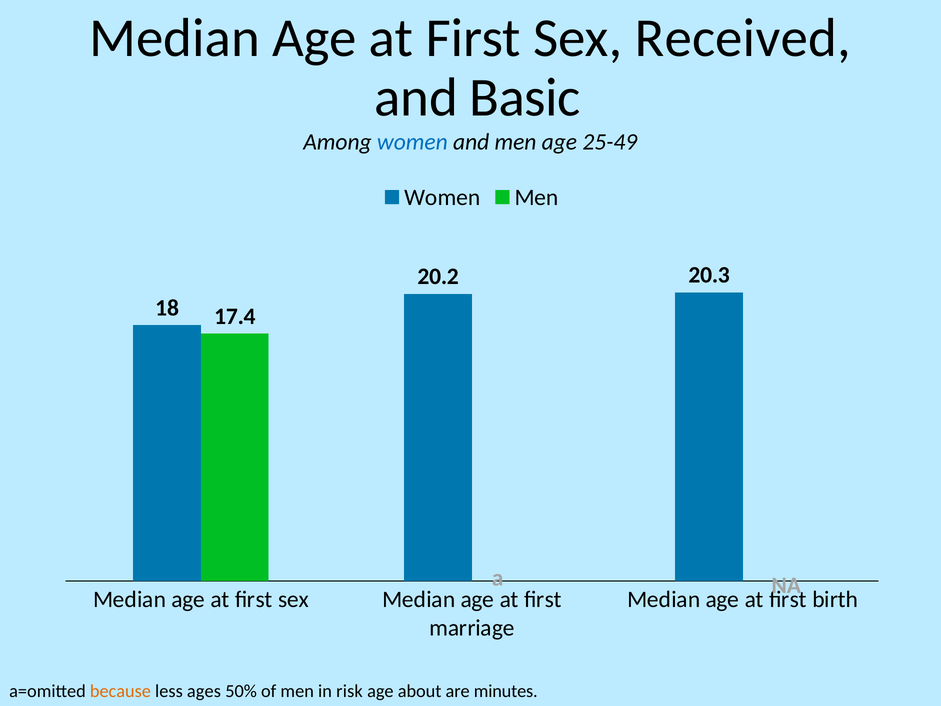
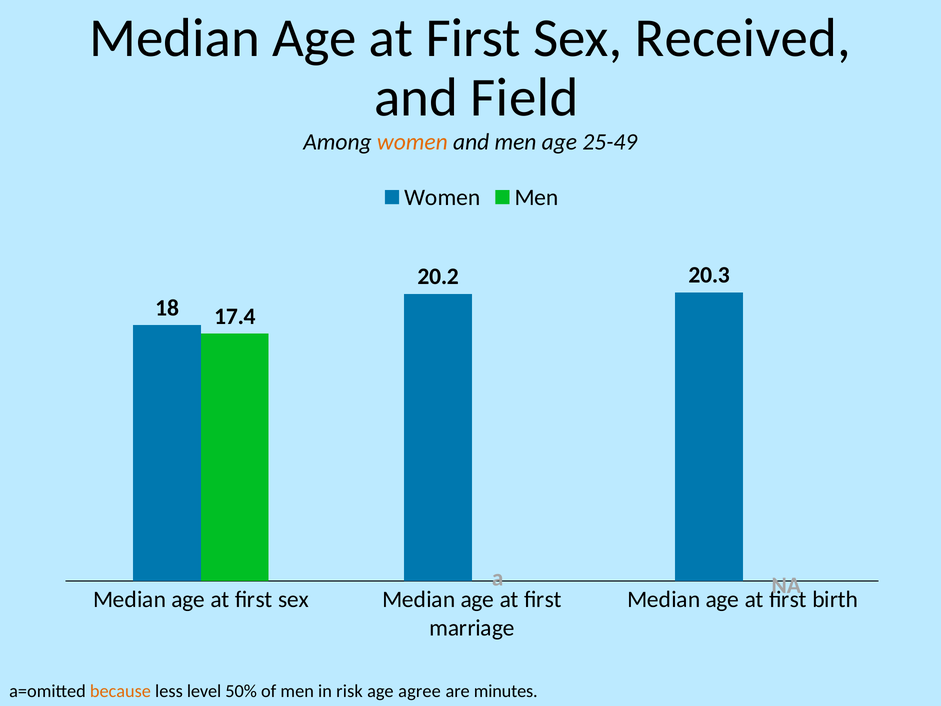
Basic: Basic -> Field
women at (412, 142) colour: blue -> orange
ages: ages -> level
about: about -> agree
